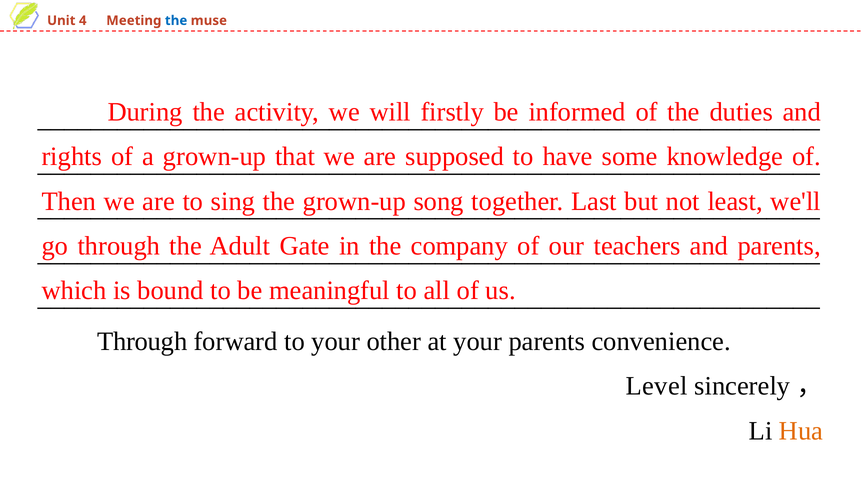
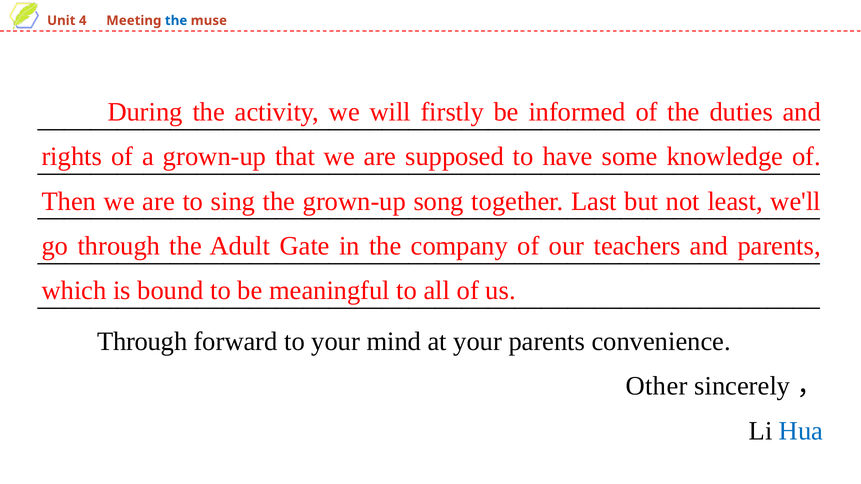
other: other -> mind
Level: Level -> Other
Hua colour: orange -> blue
